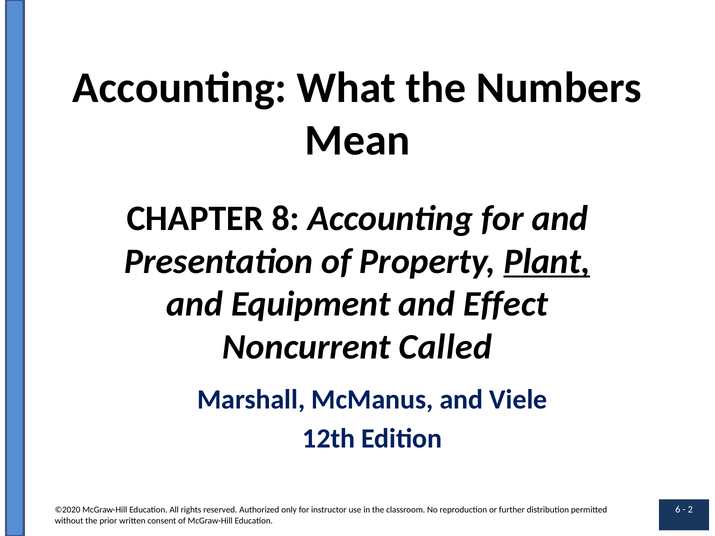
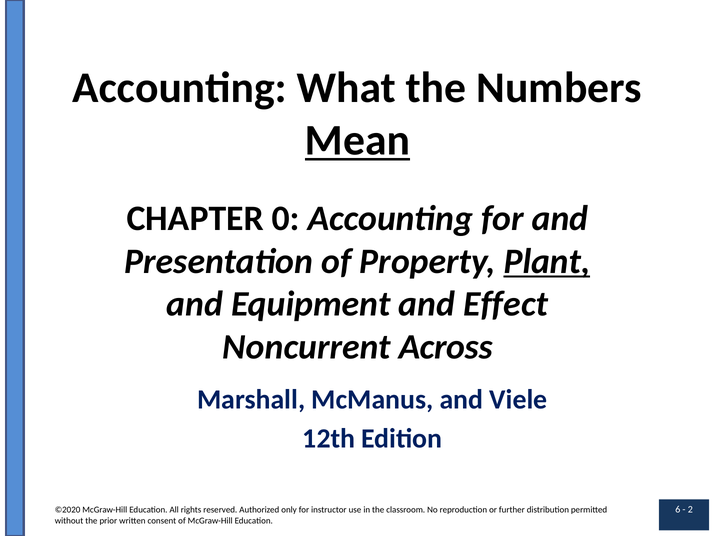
Mean underline: none -> present
8: 8 -> 0
Called: Called -> Across
